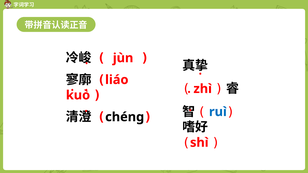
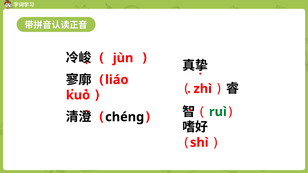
ruì colour: blue -> green
